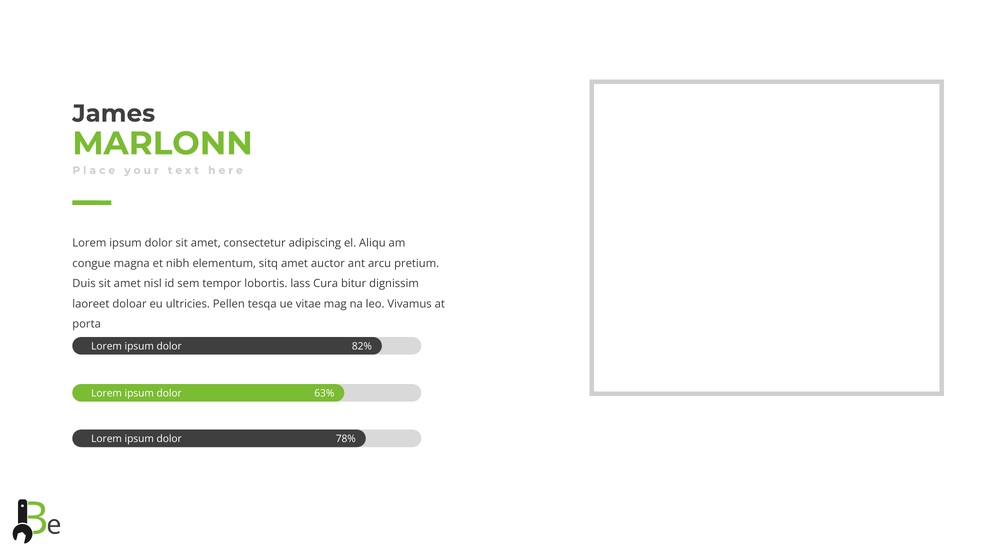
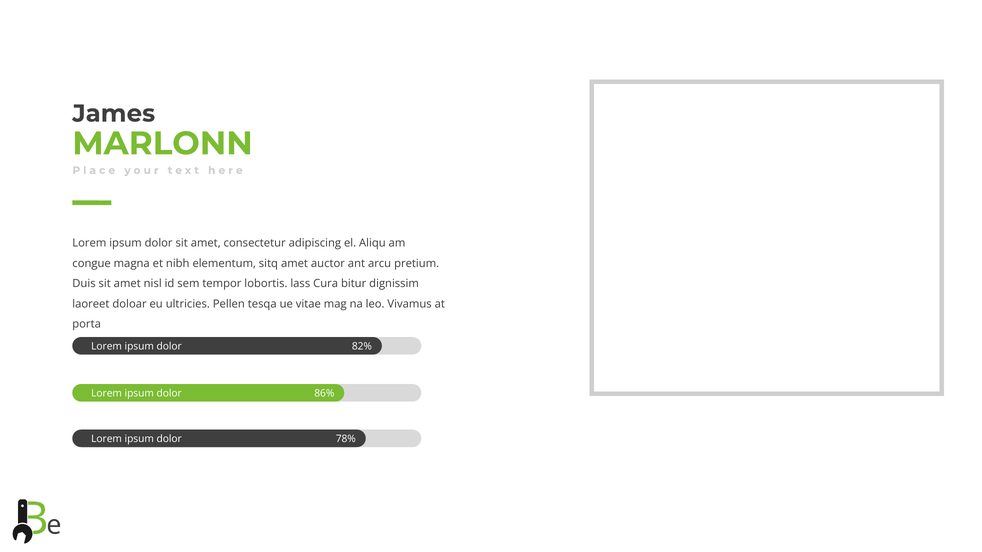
63%: 63% -> 86%
